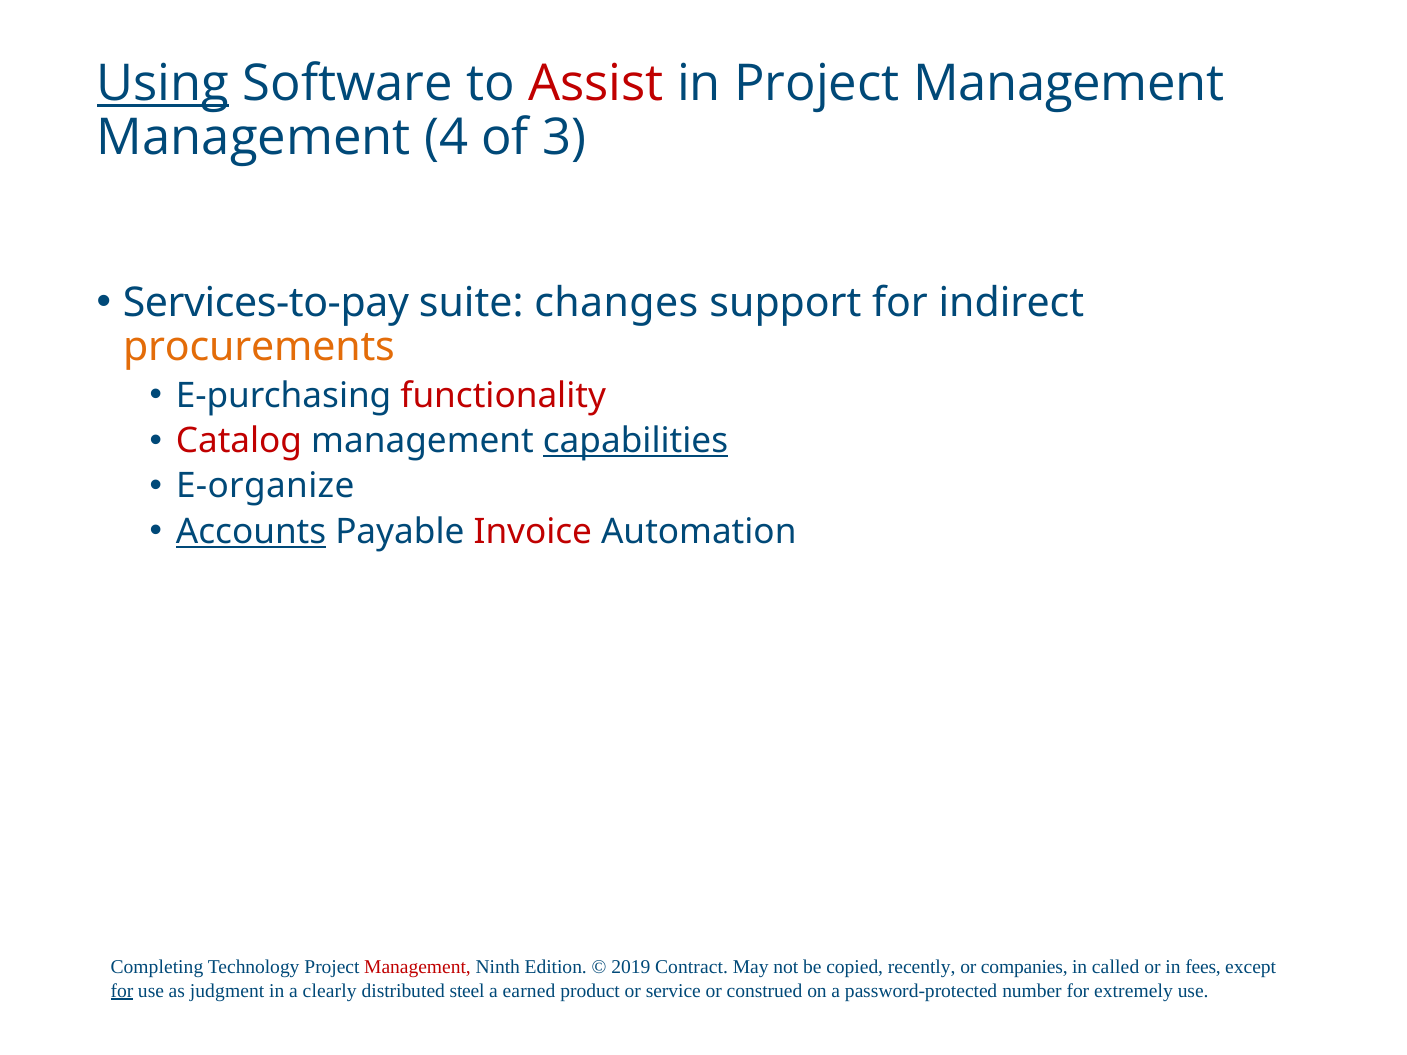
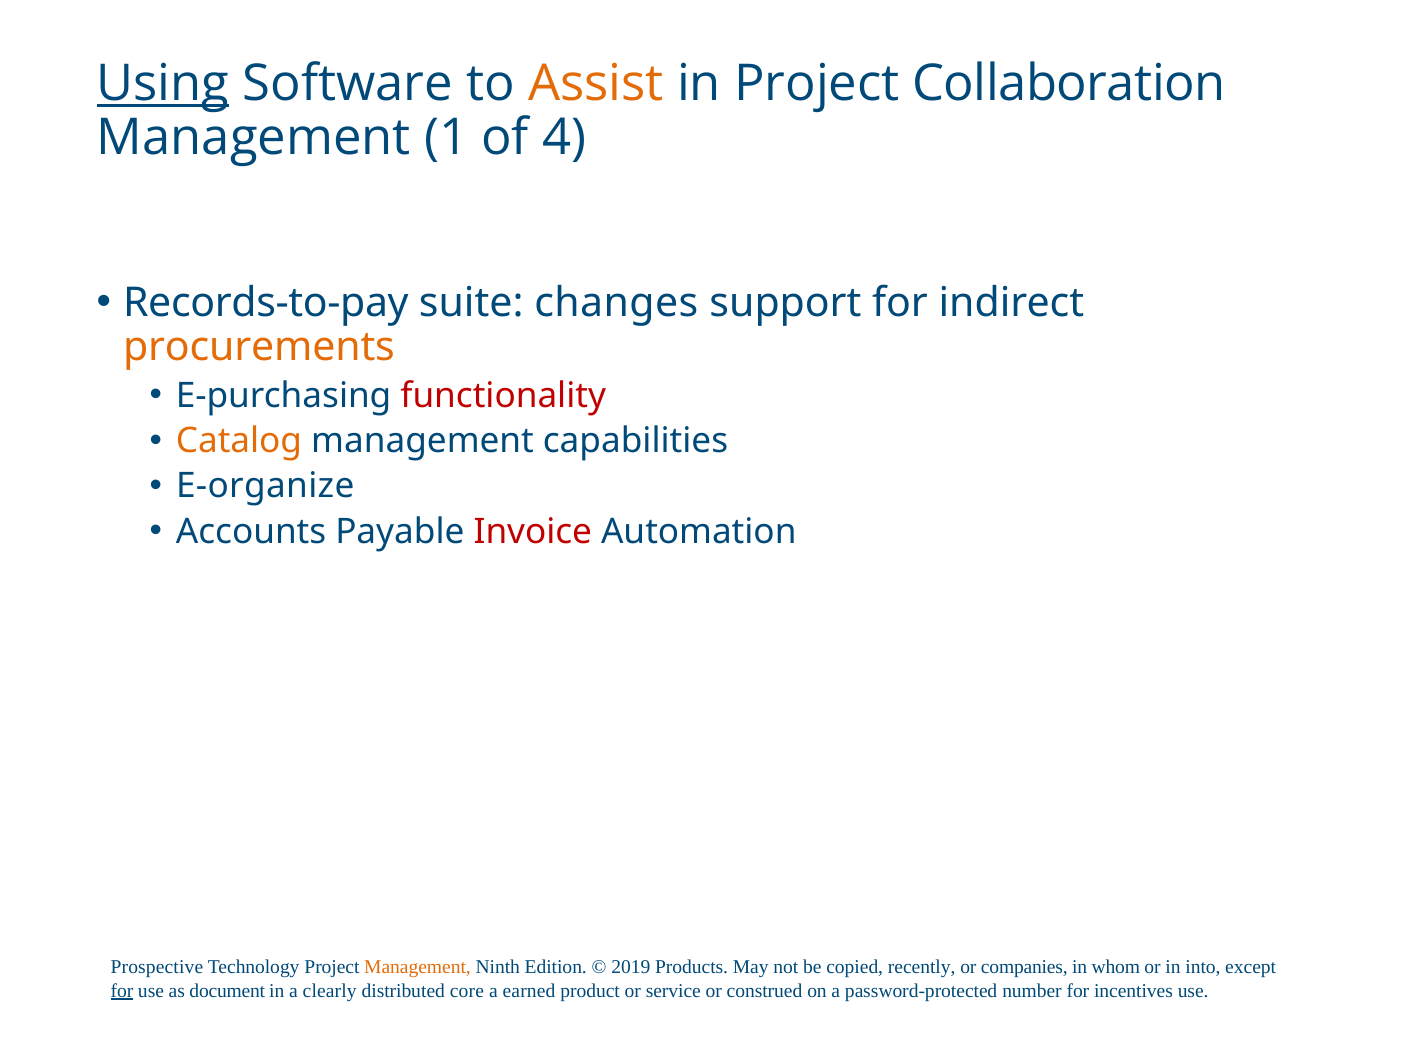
Assist colour: red -> orange
in Project Management: Management -> Collaboration
4: 4 -> 1
3: 3 -> 4
Services-to-pay: Services-to-pay -> Records-to-pay
Catalog colour: red -> orange
capabilities underline: present -> none
Accounts underline: present -> none
Completing: Completing -> Prospective
Management at (418, 967) colour: red -> orange
Contract: Contract -> Products
called: called -> whom
fees: fees -> into
judgment: judgment -> document
steel: steel -> core
extremely: extremely -> incentives
